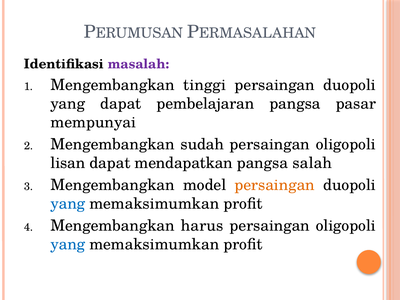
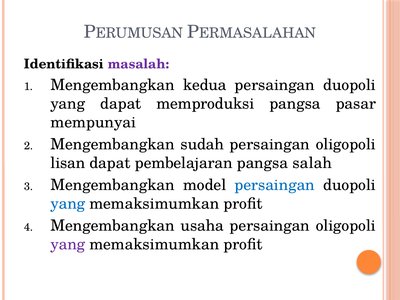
tinggi: tinggi -> kedua
pembelajaran: pembelajaran -> memproduksi
mendapatkan: mendapatkan -> pembelajaran
persaingan at (275, 185) colour: orange -> blue
harus: harus -> usaha
yang at (68, 245) colour: blue -> purple
